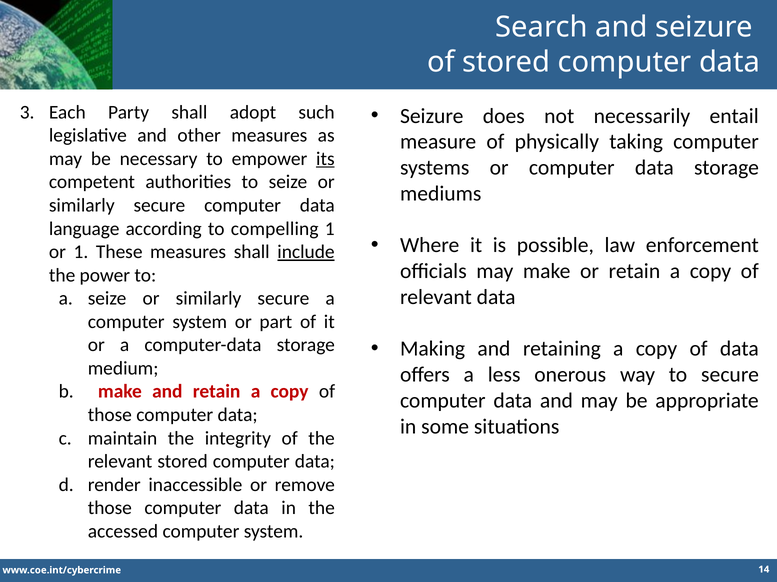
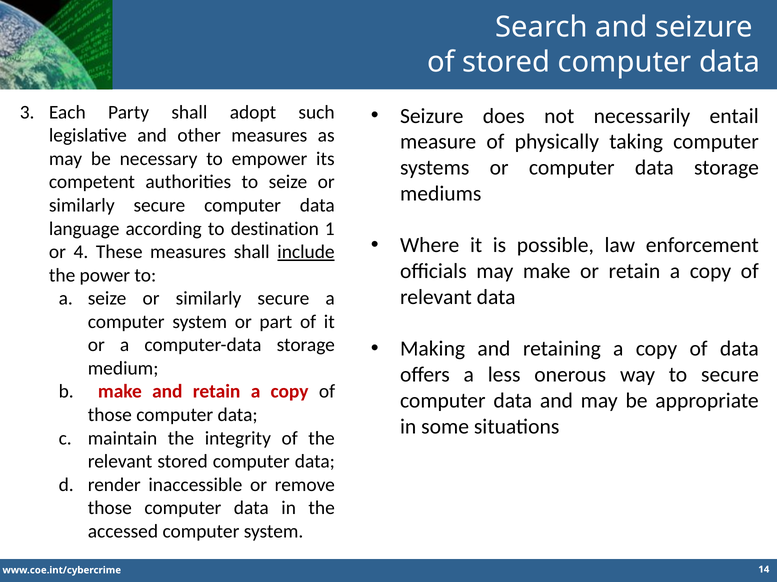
its underline: present -> none
compelling: compelling -> destination
or 1: 1 -> 4
